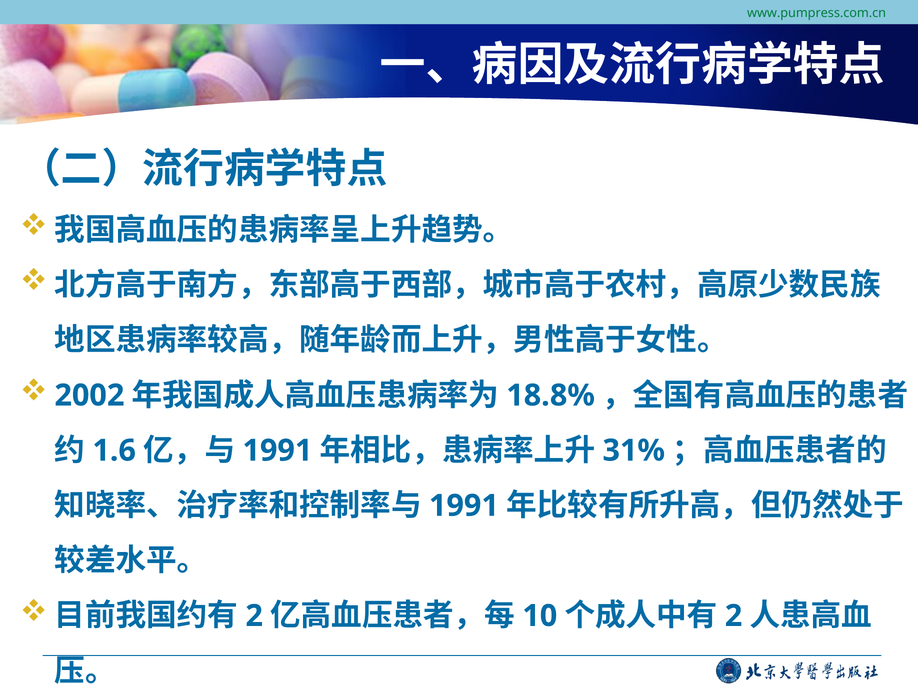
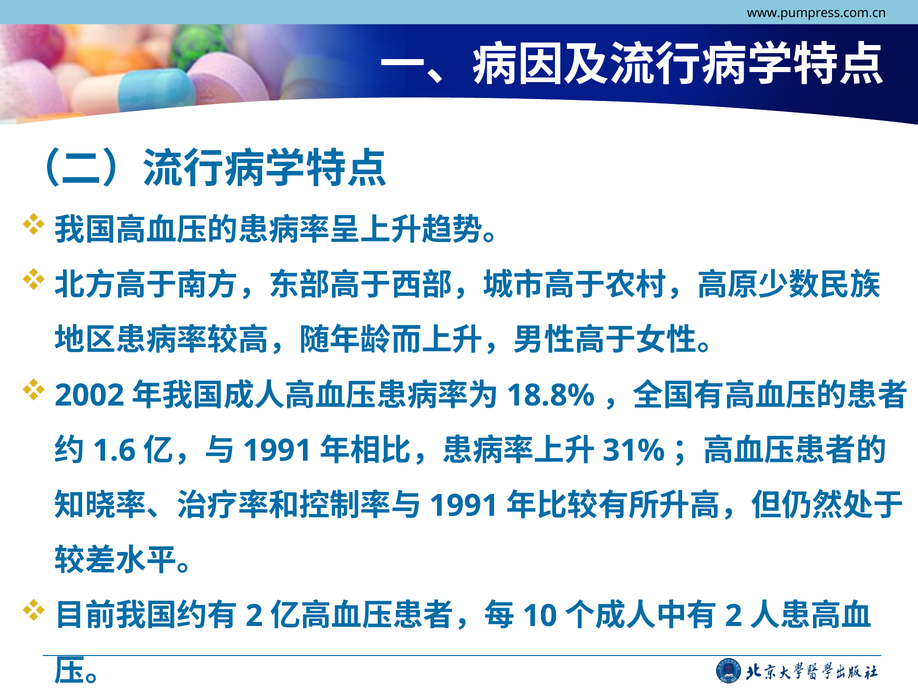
www.pumpress.com.cn colour: green -> black
